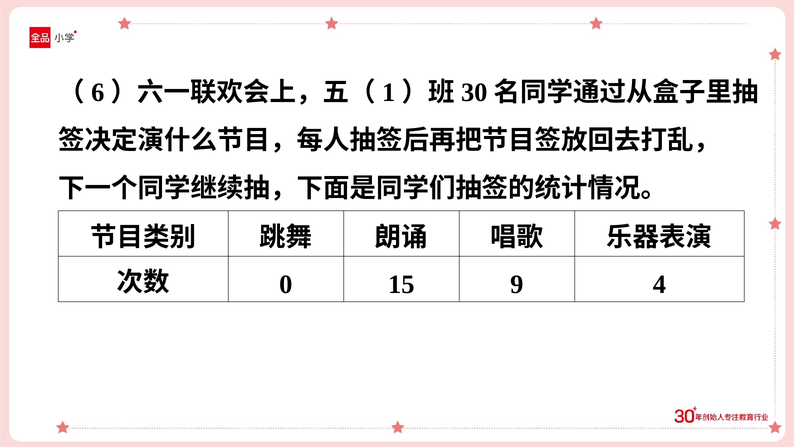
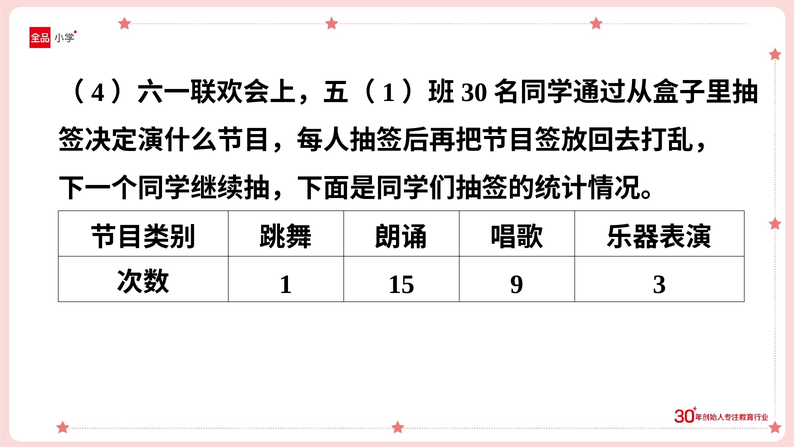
6: 6 -> 4
0 at (286, 284): 0 -> 1
4: 4 -> 3
